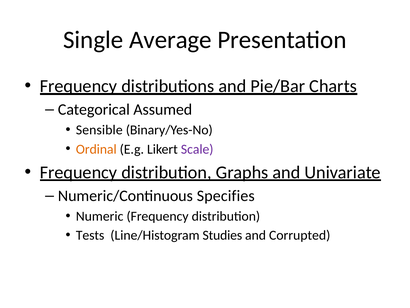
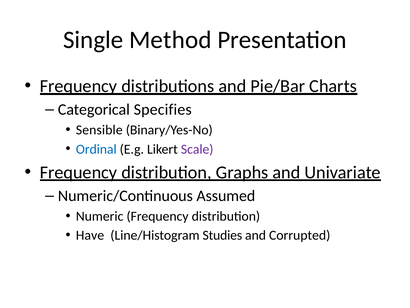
Average: Average -> Method
Assumed: Assumed -> Specifies
Ordinal colour: orange -> blue
Specifies: Specifies -> Assumed
Tests: Tests -> Have
